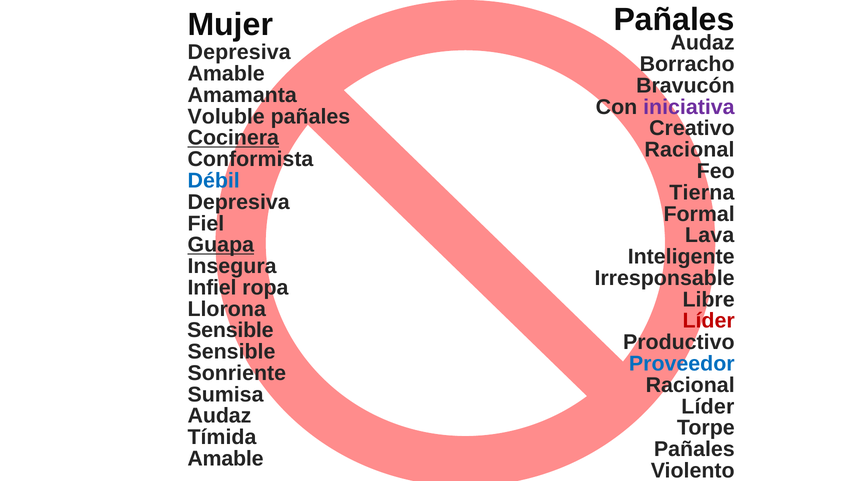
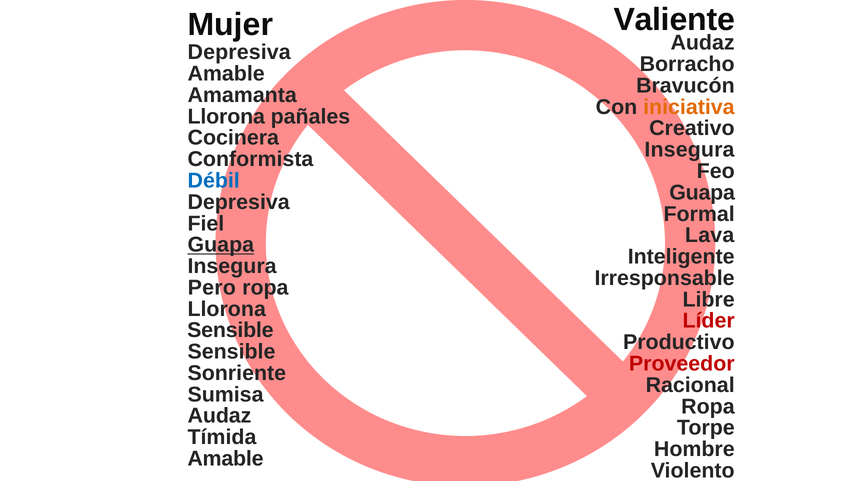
Mujer Pañales: Pañales -> Valiente
iniciativa colour: purple -> orange
Voluble at (226, 117): Voluble -> Llorona
Cocinera underline: present -> none
Racional at (689, 150): Racional -> Insegura
Tierna at (702, 193): Tierna -> Guapa
Infiel: Infiel -> Pero
Proveedor colour: blue -> red
Líder at (708, 407): Líder -> Ropa
Pañales at (694, 449): Pañales -> Hombre
